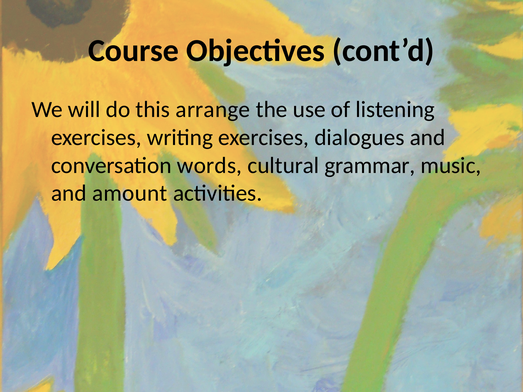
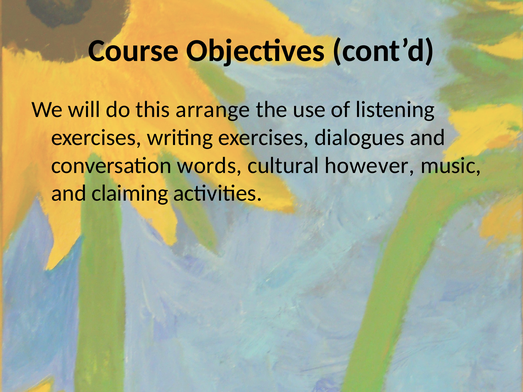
grammar: grammar -> however
amount: amount -> claiming
